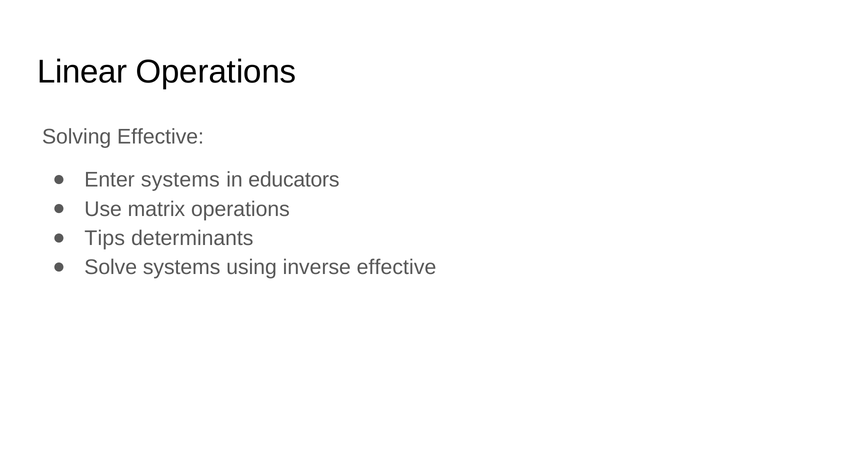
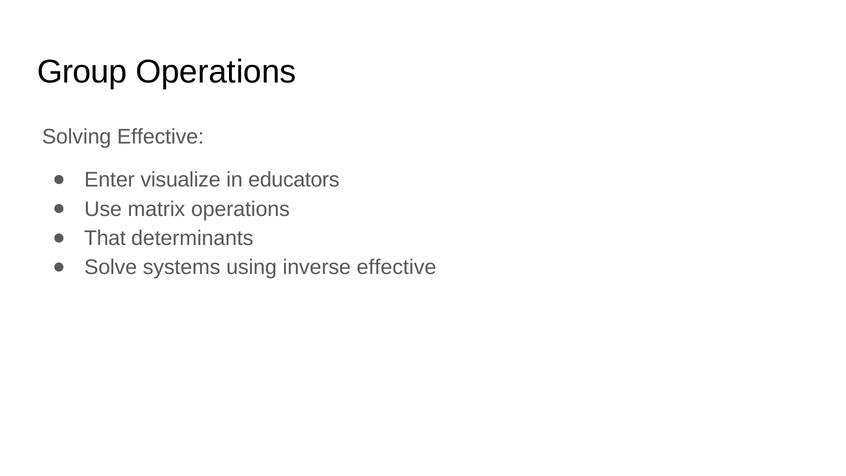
Linear: Linear -> Group
Enter systems: systems -> visualize
Tips: Tips -> That
